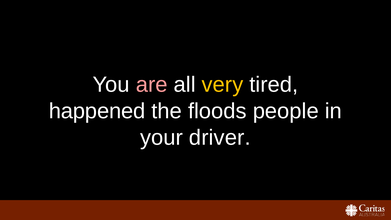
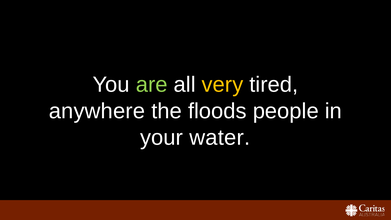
are colour: pink -> light green
happened: happened -> anywhere
driver: driver -> water
